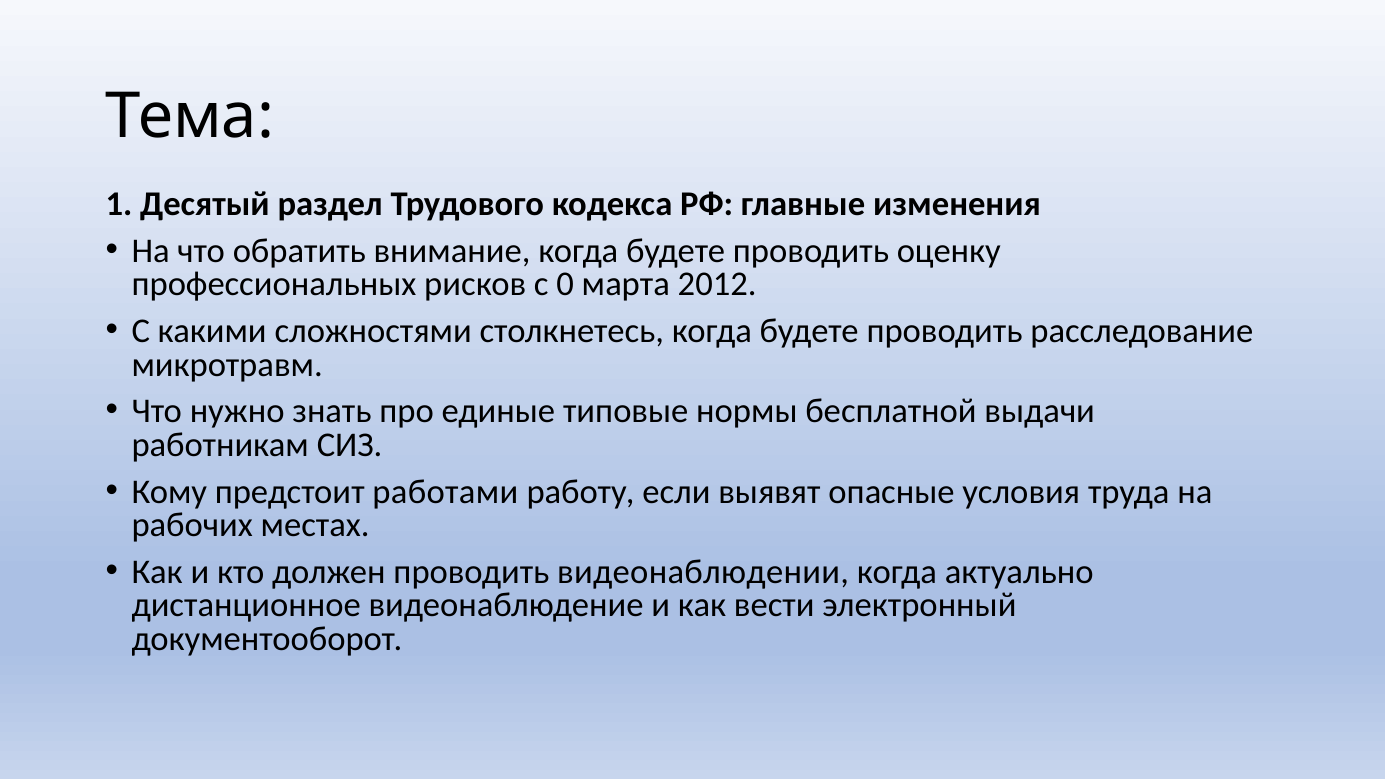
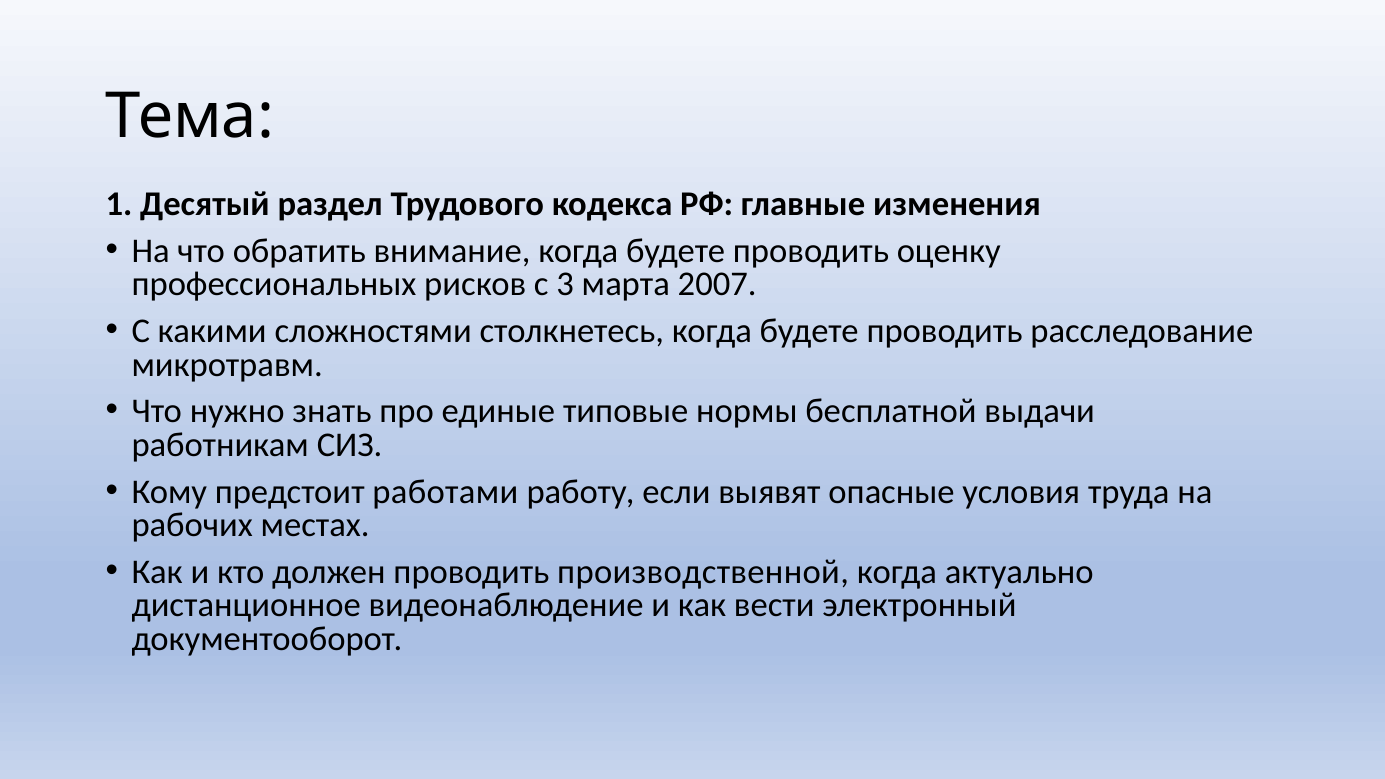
0: 0 -> 3
2012: 2012 -> 2007
видеонаблюдении: видеонаблюдении -> производственной
